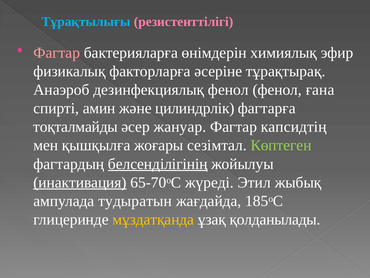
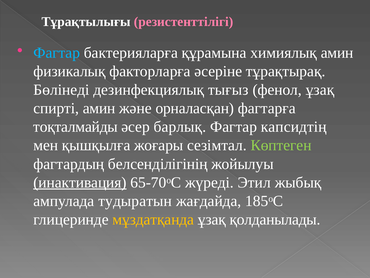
Тұрақтылығы colour: light blue -> white
Фагтар at (57, 53) colour: pink -> light blue
өнімдерін: өнімдерін -> құрамына
химиялық эфир: эфир -> амин
Анаэроб: Анаэроб -> Бөлінеді
дезинфекциялық фенол: фенол -> тығыз
фенол ғана: ғана -> ұзақ
цилиндрлік: цилиндрлік -> орналасқан
жануар: жануар -> барлық
белсенділігінің underline: present -> none
